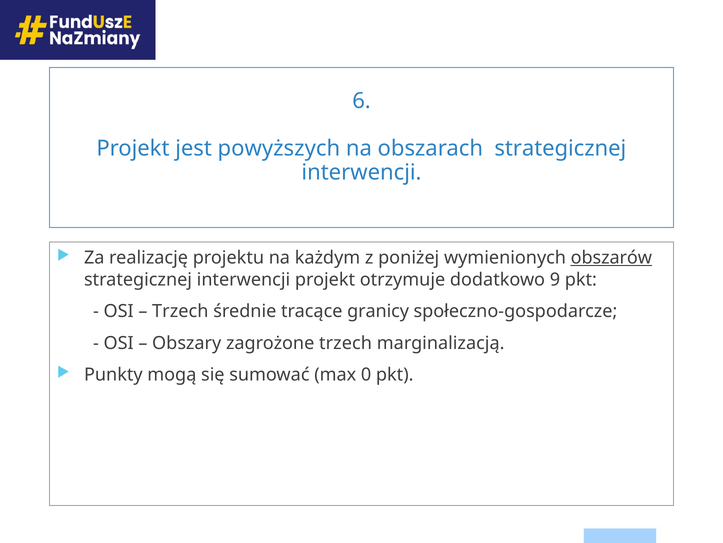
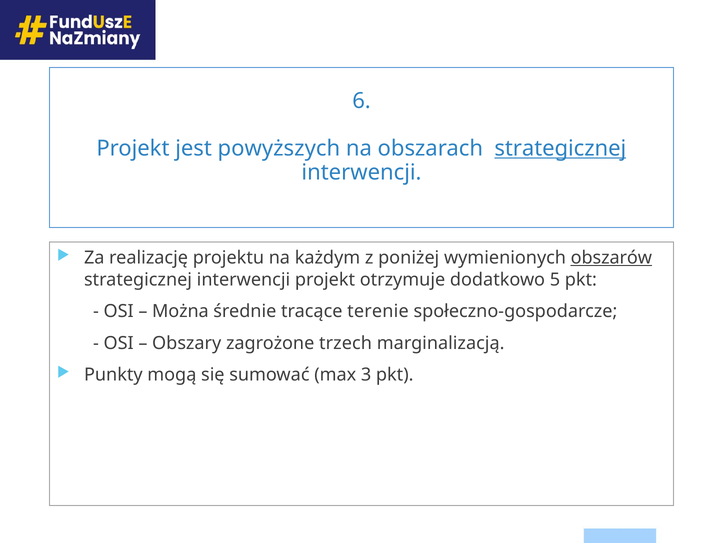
strategicznej at (560, 148) underline: none -> present
9: 9 -> 5
Trzech at (180, 311): Trzech -> Można
granicy: granicy -> terenie
0: 0 -> 3
